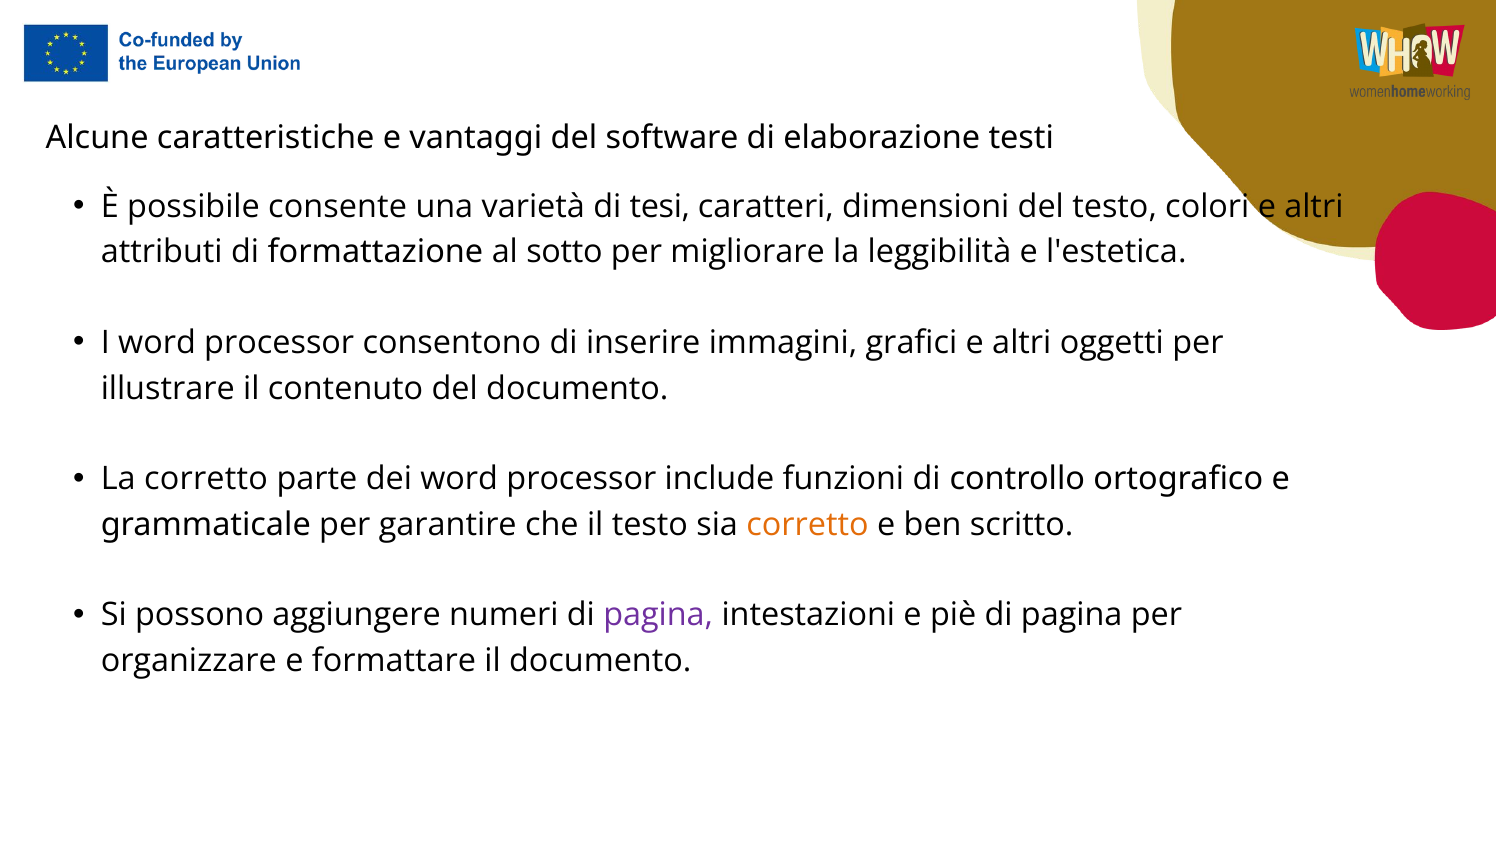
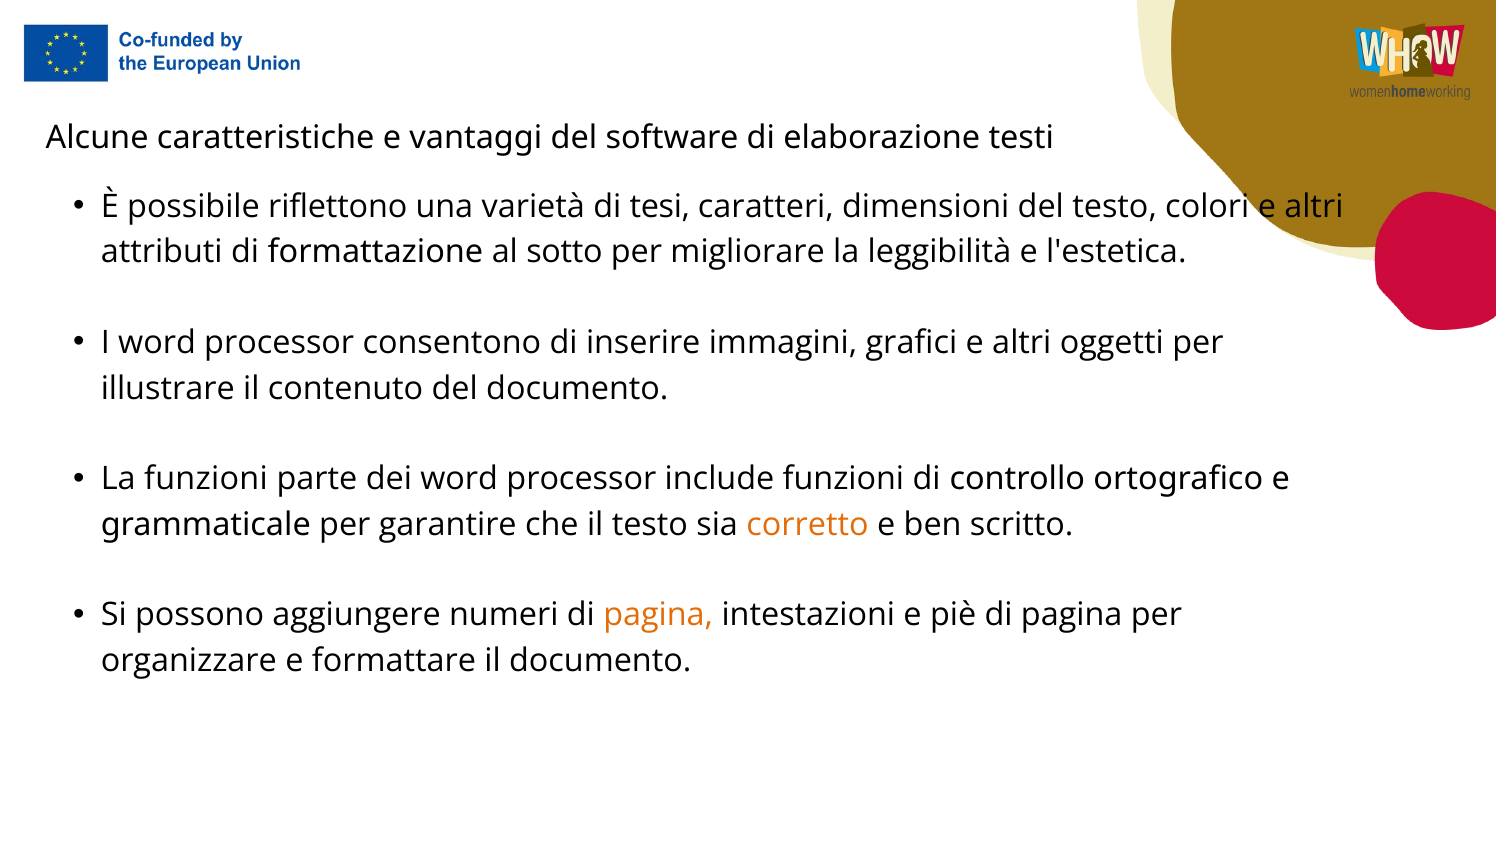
consente: consente -> riflettono
La corretto: corretto -> funzioni
pagina at (658, 616) colour: purple -> orange
